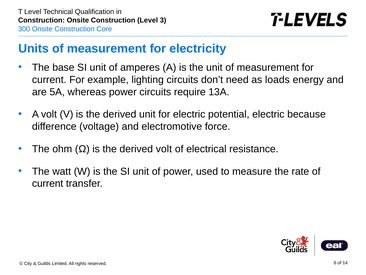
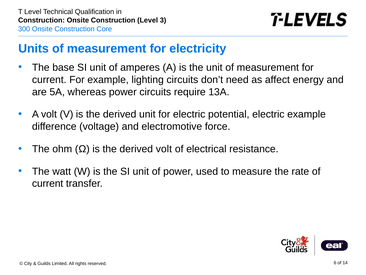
loads: loads -> affect
electric because: because -> example
